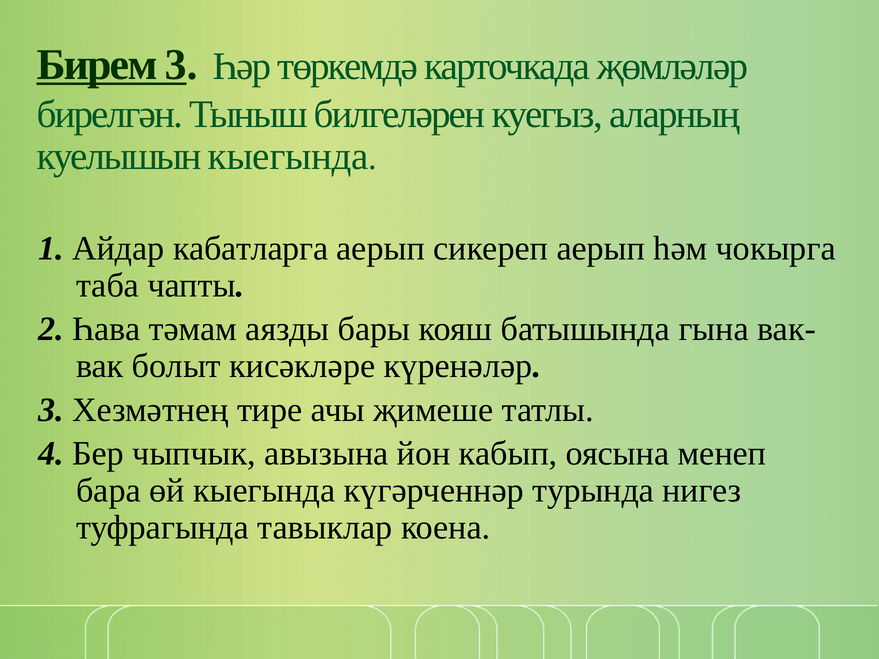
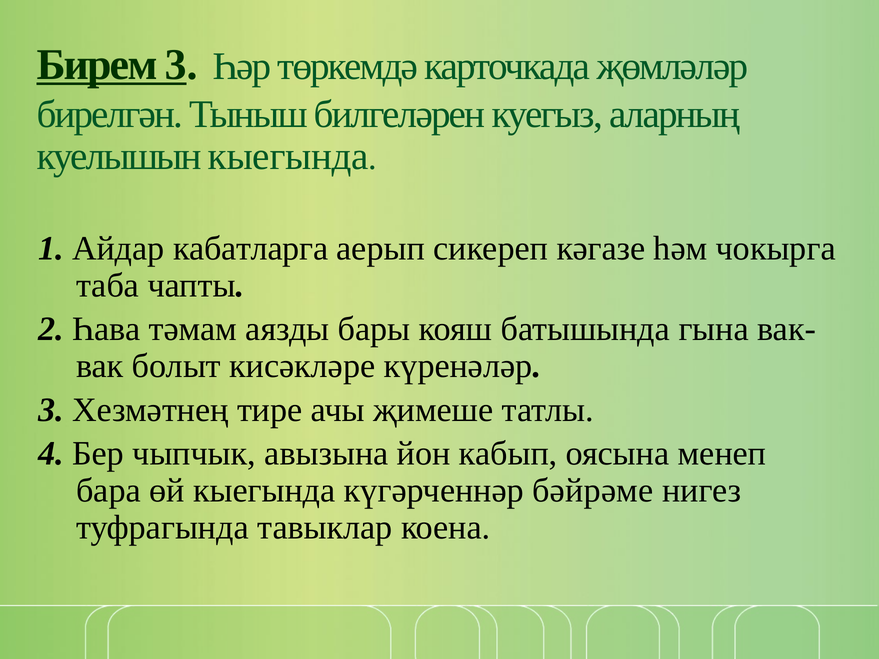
сикереп аерып: аерып -> кәгазе
турында: турында -> бәйрәме
